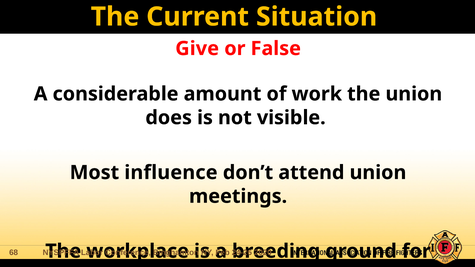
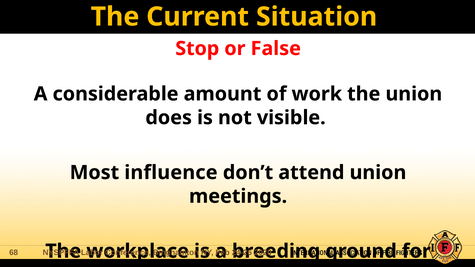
Give: Give -> Stop
